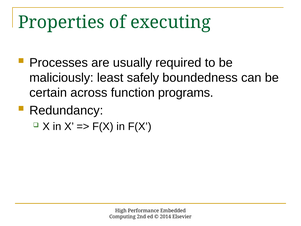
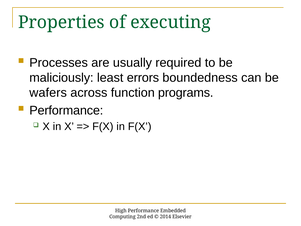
safely: safely -> errors
certain: certain -> wafers
Redundancy at (66, 110): Redundancy -> Performance
